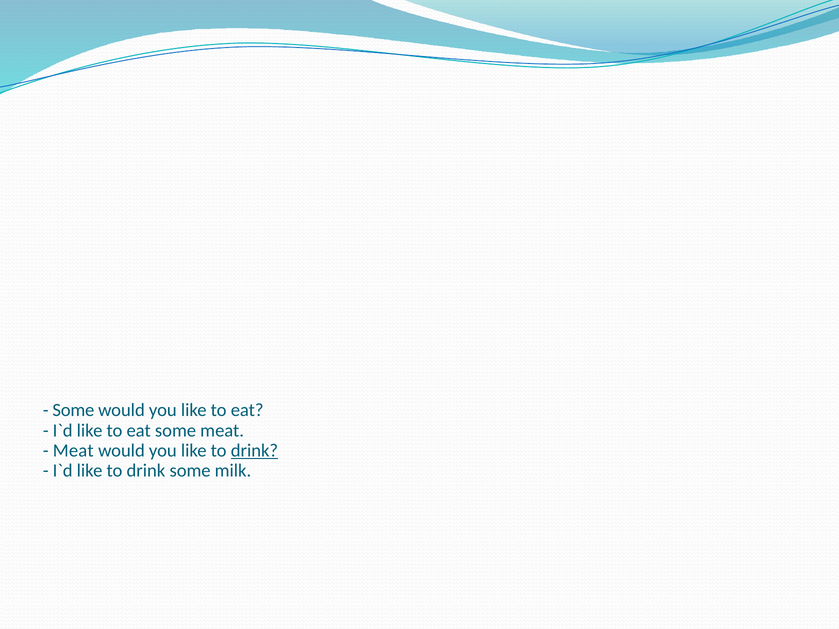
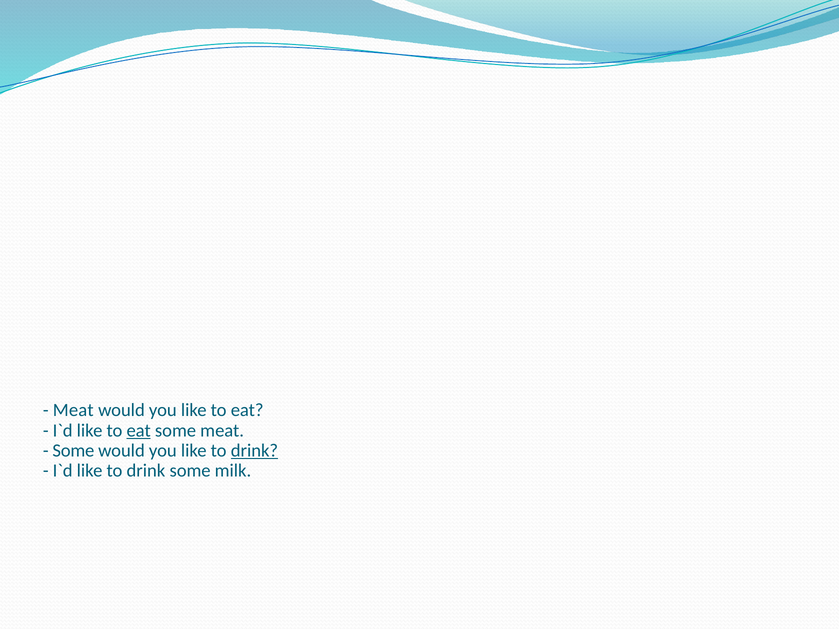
Some at (73, 410): Some -> Meat
eat at (139, 431) underline: none -> present
Meat at (73, 451): Meat -> Some
